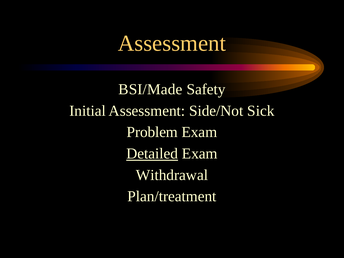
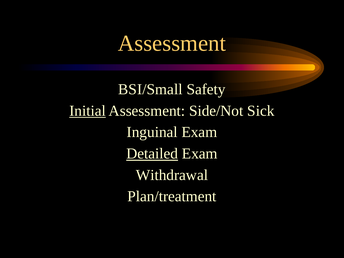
BSI/Made: BSI/Made -> BSI/Small
Initial underline: none -> present
Problem: Problem -> Inguinal
